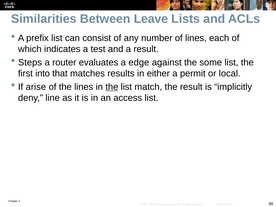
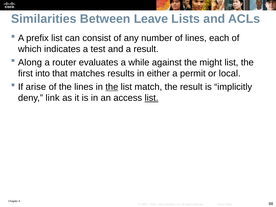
Steps: Steps -> Along
edge: edge -> while
some: some -> might
line: line -> link
list at (152, 98) underline: none -> present
